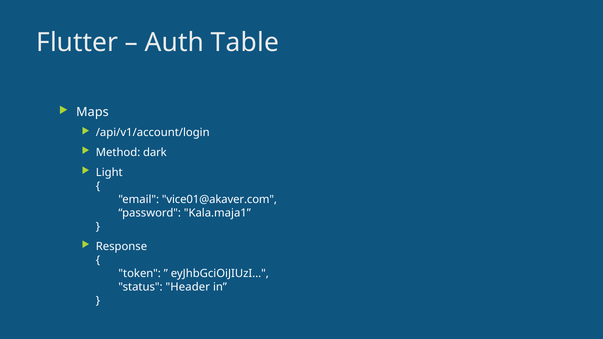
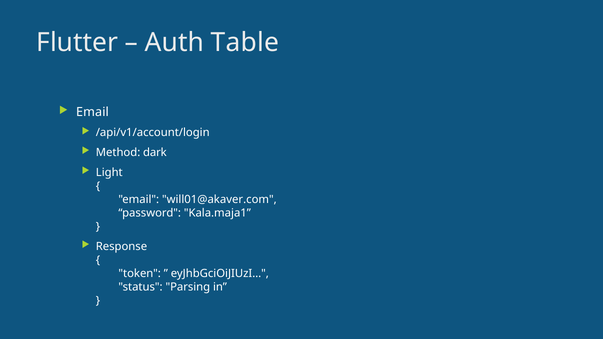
Maps at (92, 112): Maps -> Email
vice01@akaver.com: vice01@akaver.com -> will01@akaver.com
Header: Header -> Parsing
